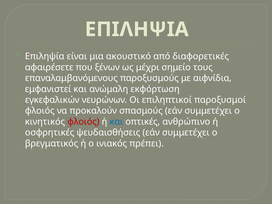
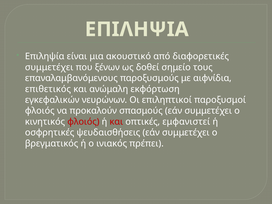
αφαιρέσετε at (49, 67): αφαιρέσετε -> συμμετέχει
μέχρι: μέχρι -> δοθεί
εμφανιστεί: εμφανιστεί -> επιθετικός
και at (116, 122) colour: blue -> red
ανθρώπινο: ανθρώπινο -> εμφανιστεί
